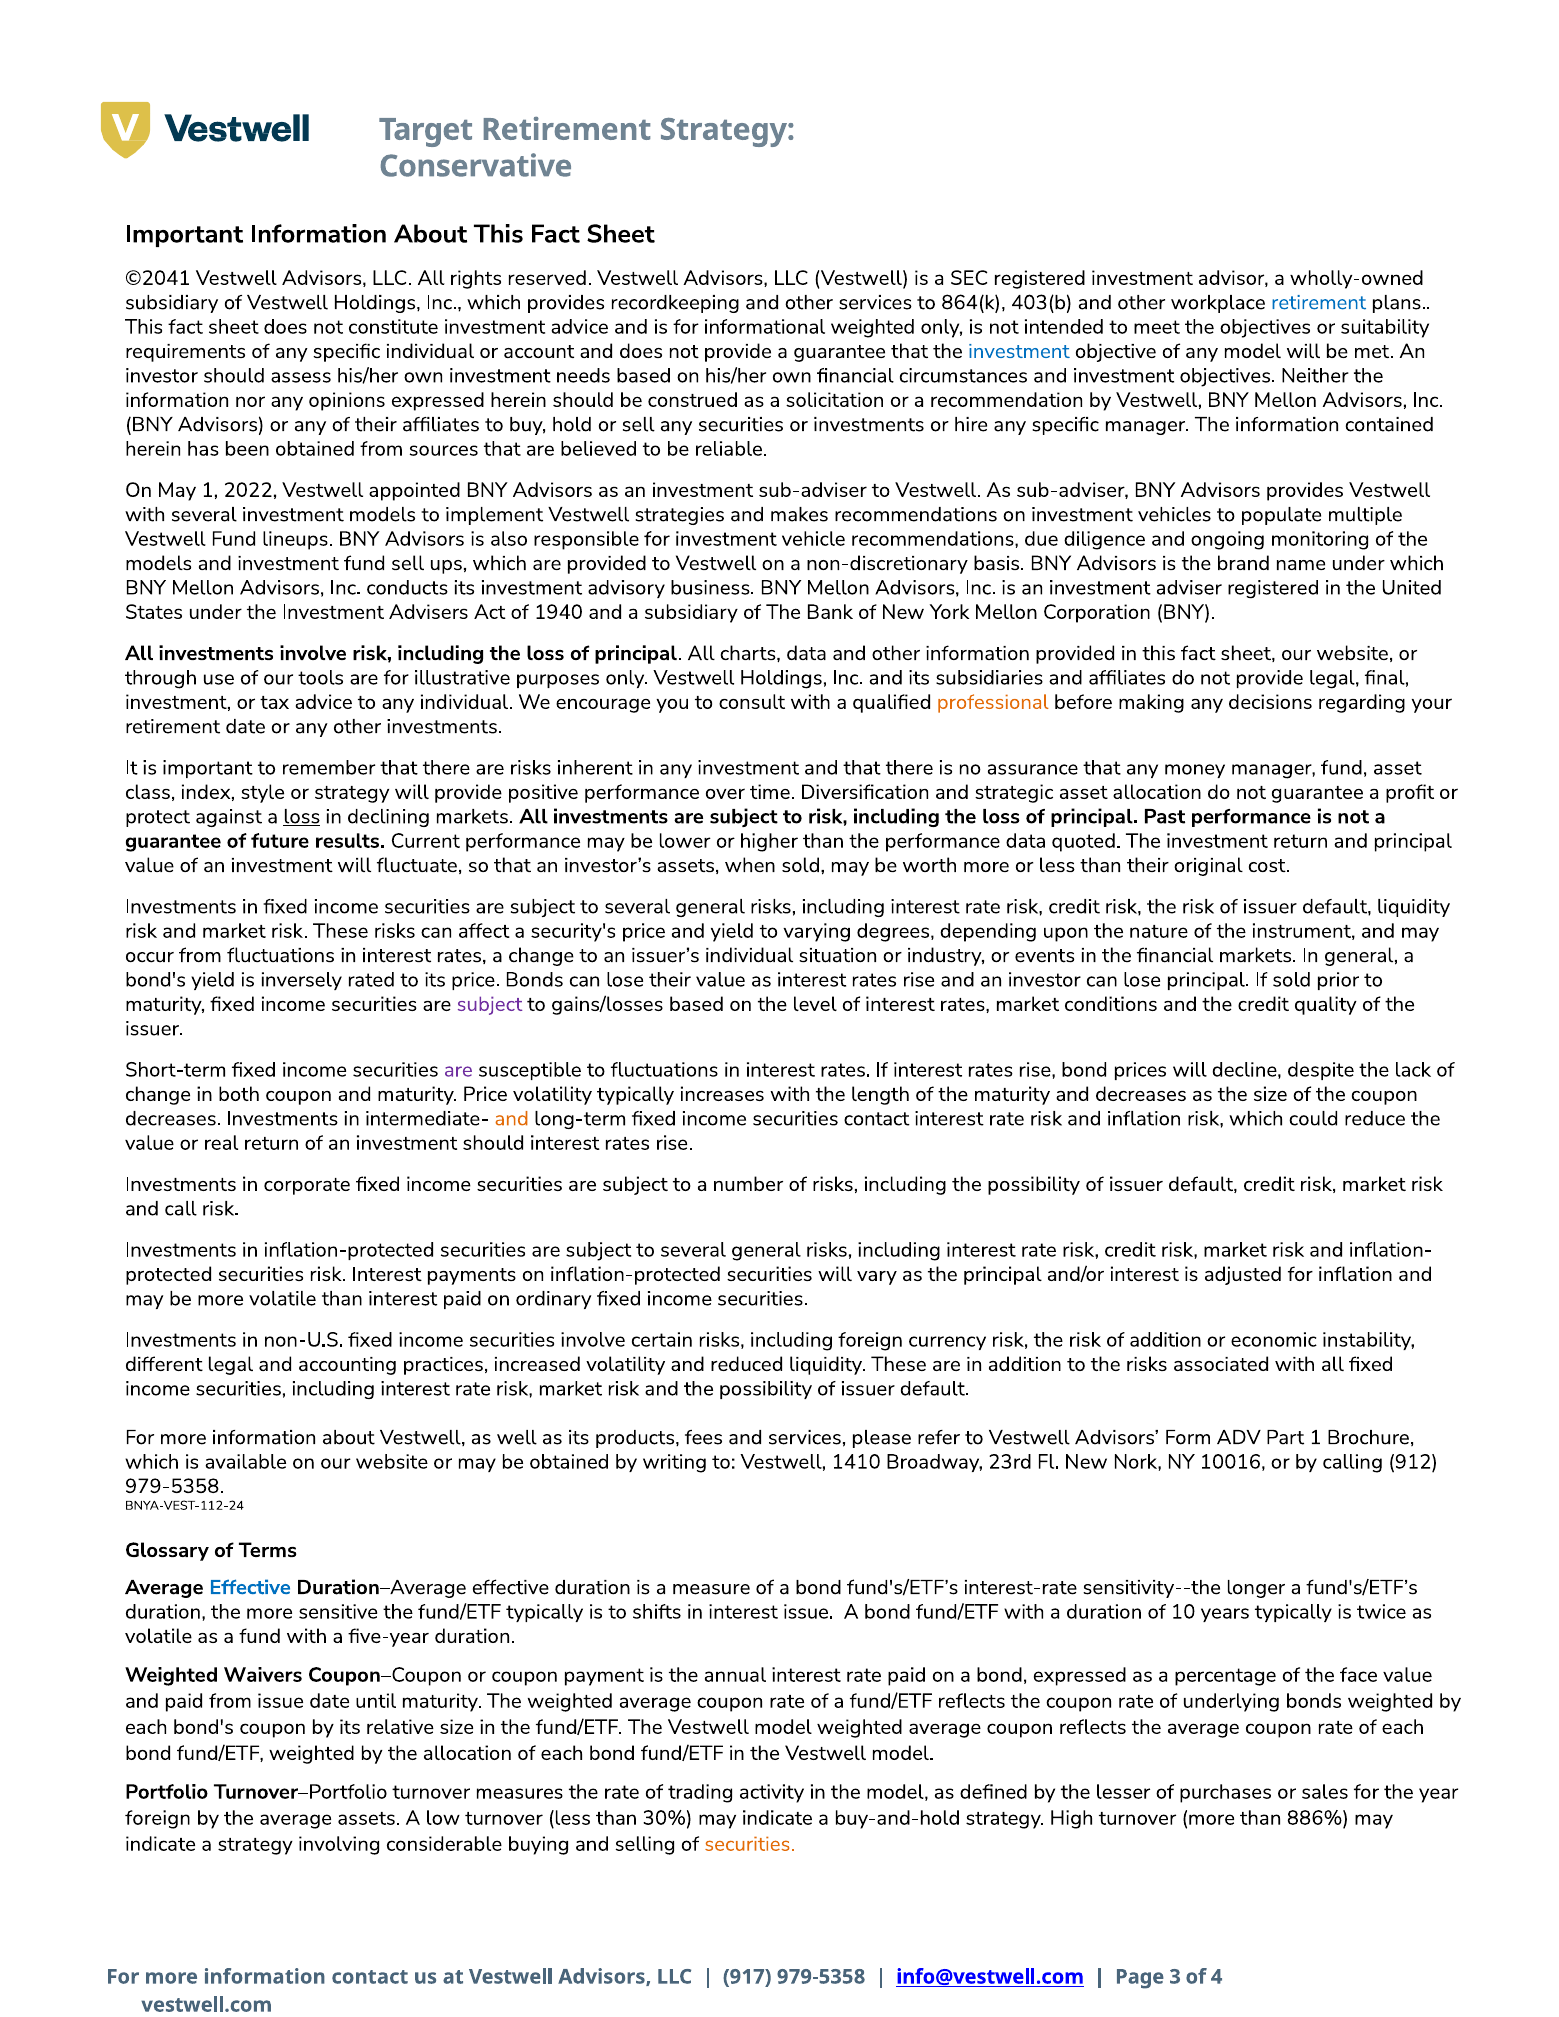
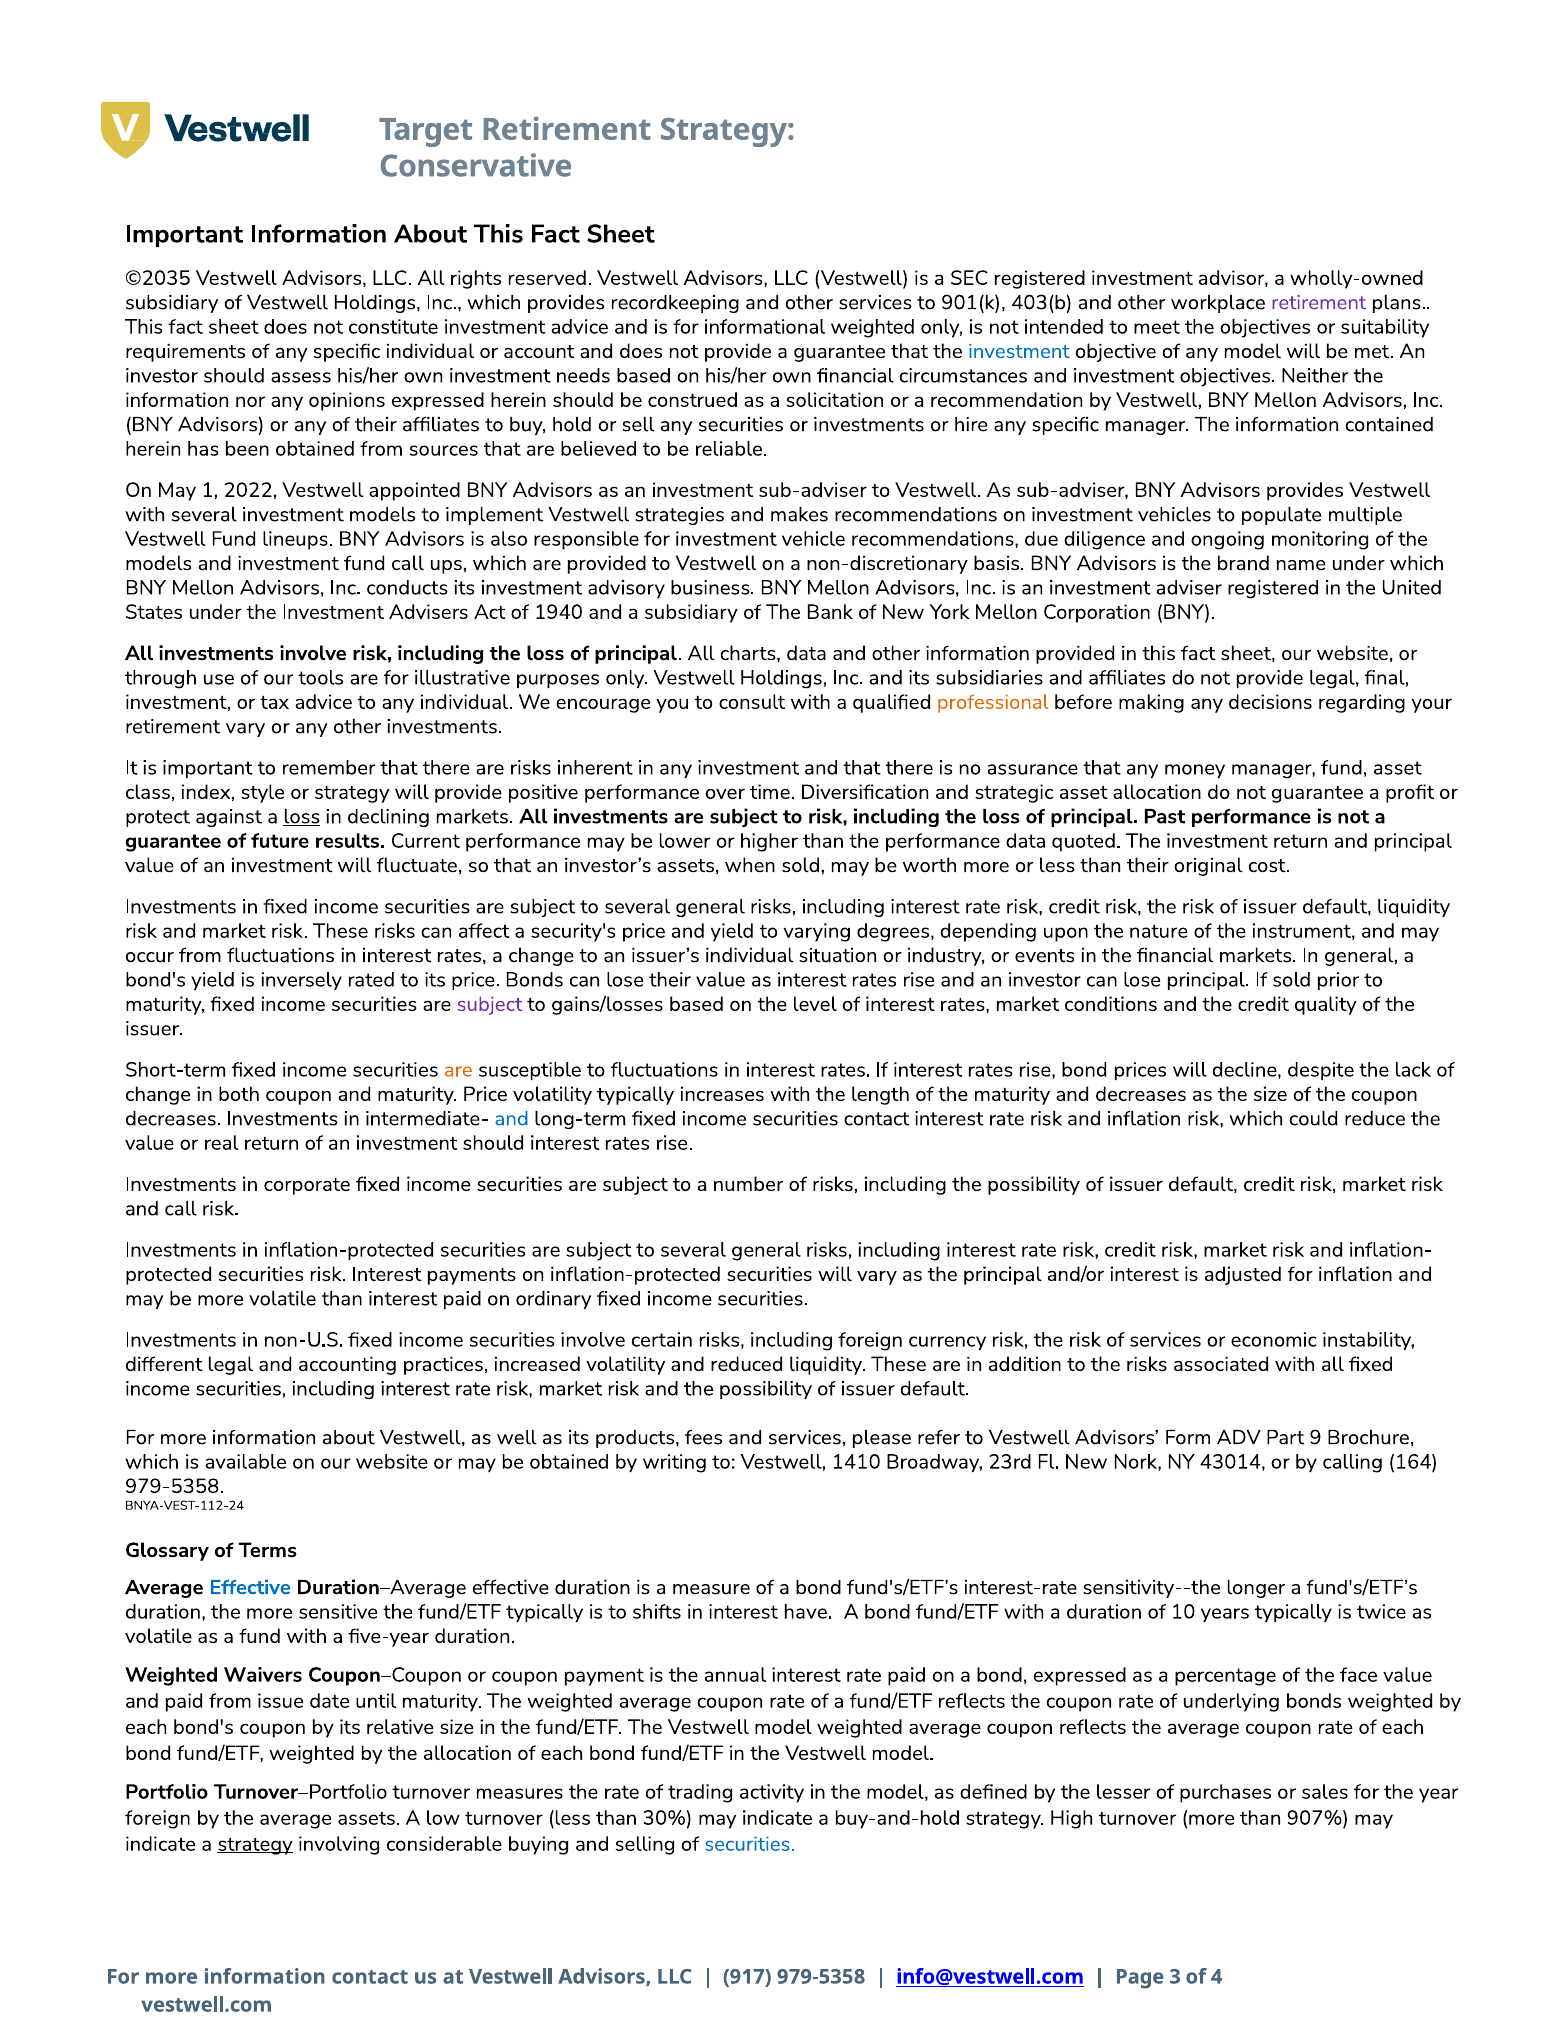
©2041: ©2041 -> ©2035
864(k: 864(k -> 901(k
retirement at (1319, 303) colour: blue -> purple
fund sell: sell -> call
retirement date: date -> vary
are at (458, 1070) colour: purple -> orange
and at (512, 1119) colour: orange -> blue
of addition: addition -> services
Part 1: 1 -> 9
10016: 10016 -> 43014
912: 912 -> 164
interest issue: issue -> have
886%: 886% -> 907%
strategy at (255, 1845) underline: none -> present
securities at (750, 1845) colour: orange -> blue
